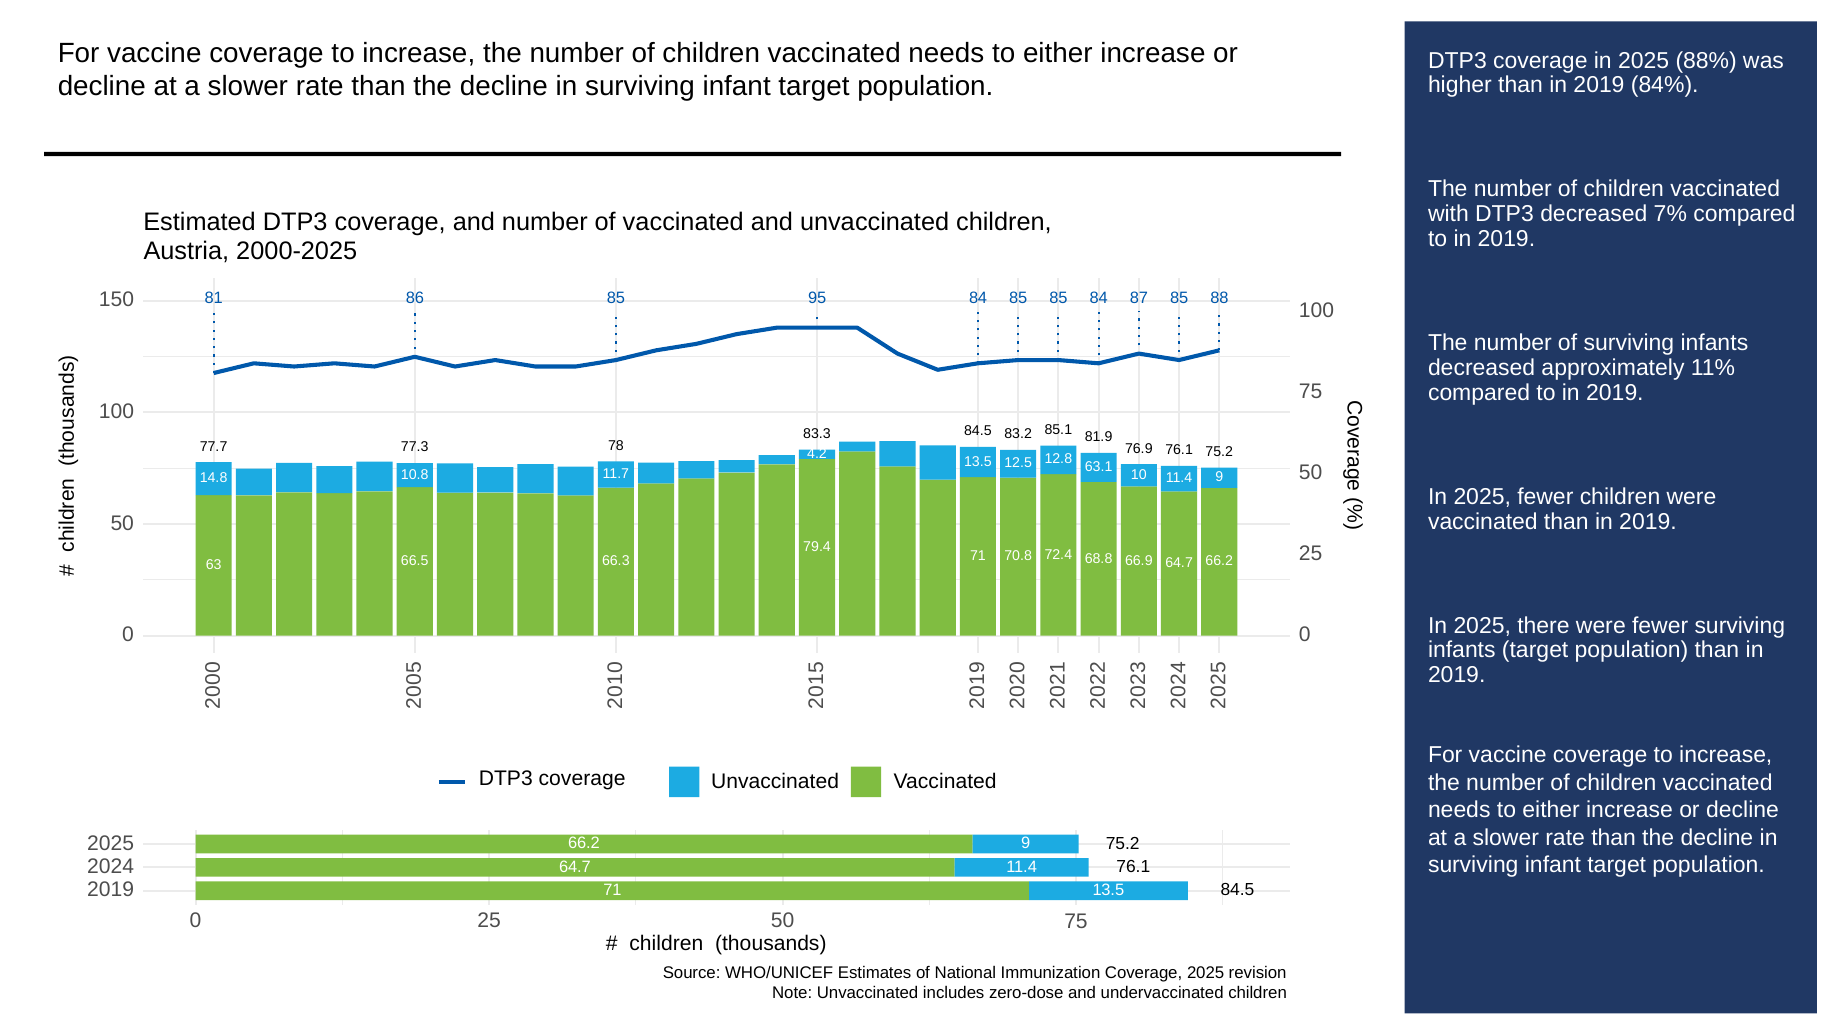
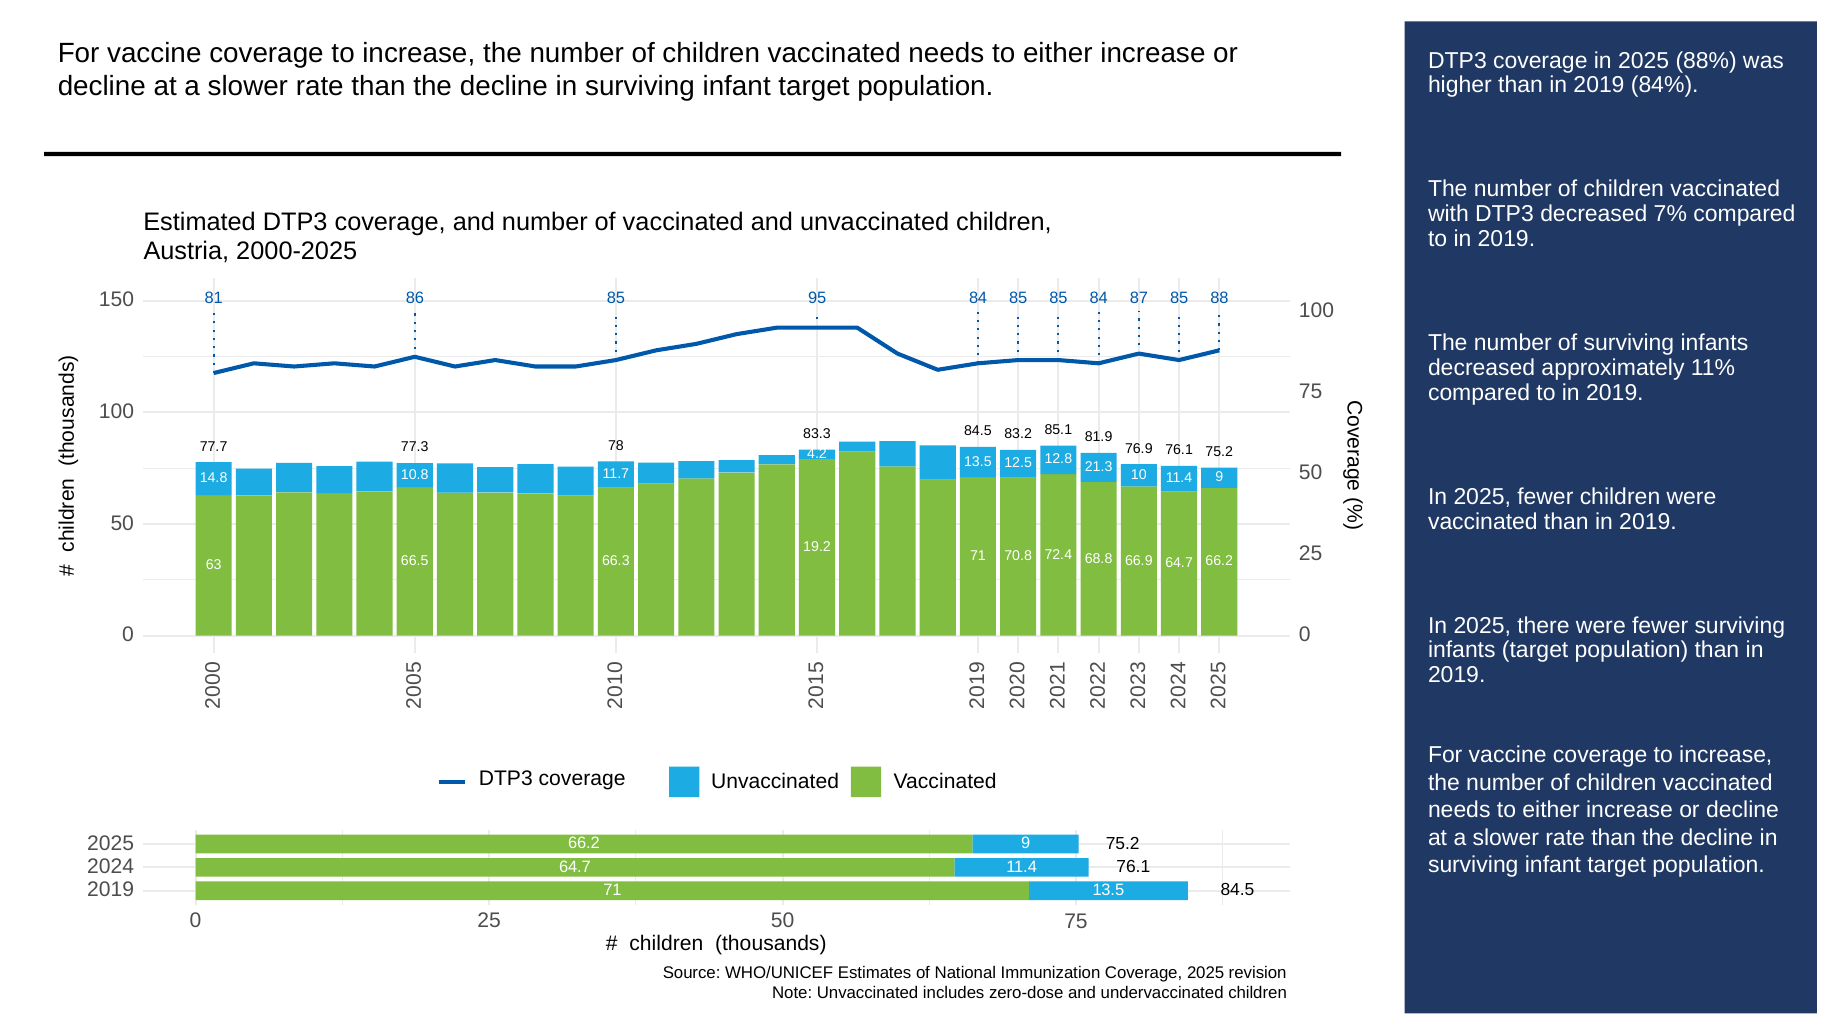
63.1: 63.1 -> 21.3
79.4: 79.4 -> 19.2
